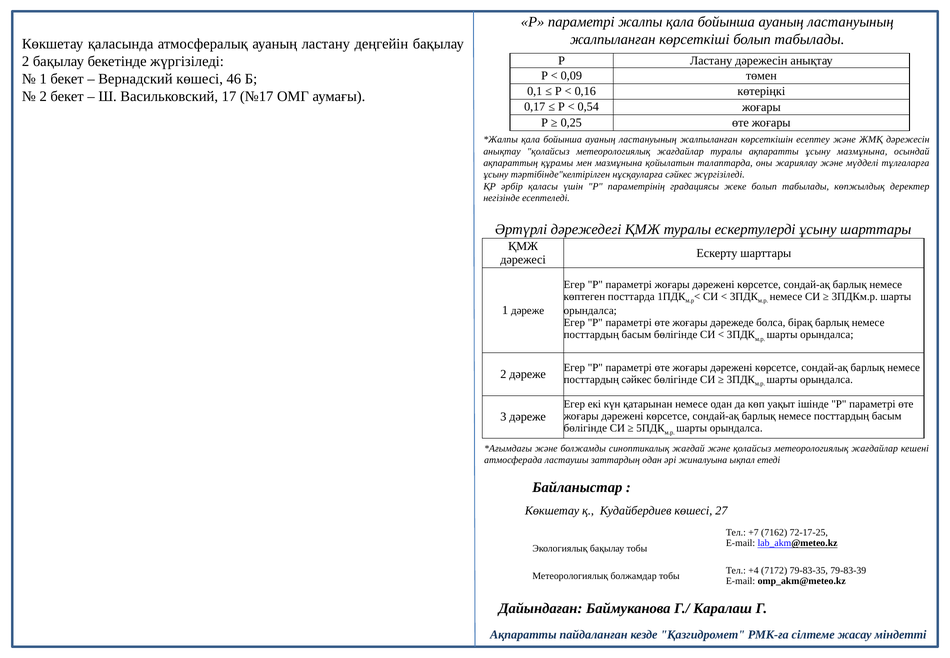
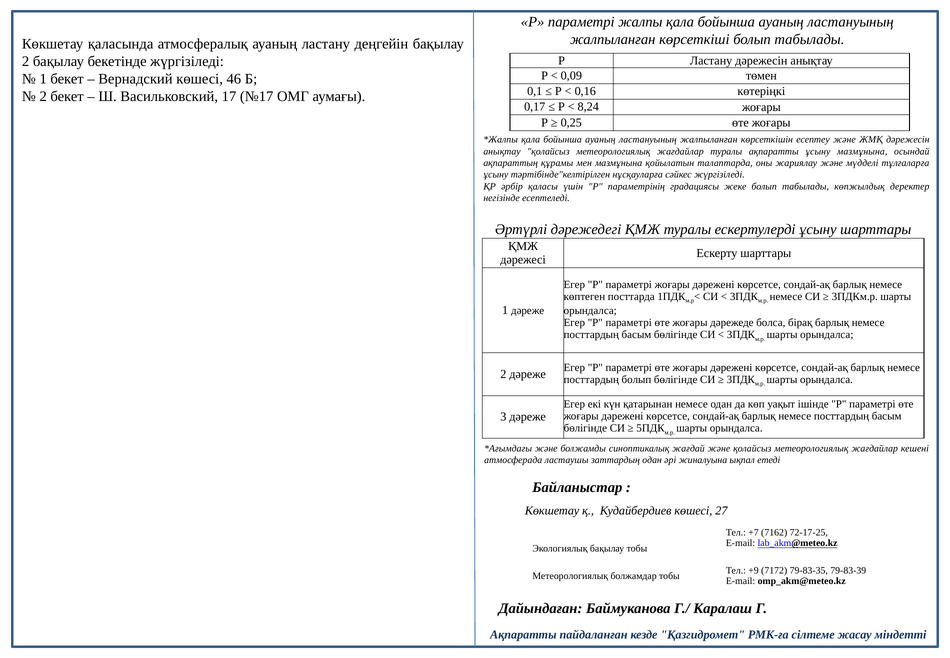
0,54: 0,54 -> 8,24
посттардың сәйкес: сәйкес -> болып
+4: +4 -> +9
